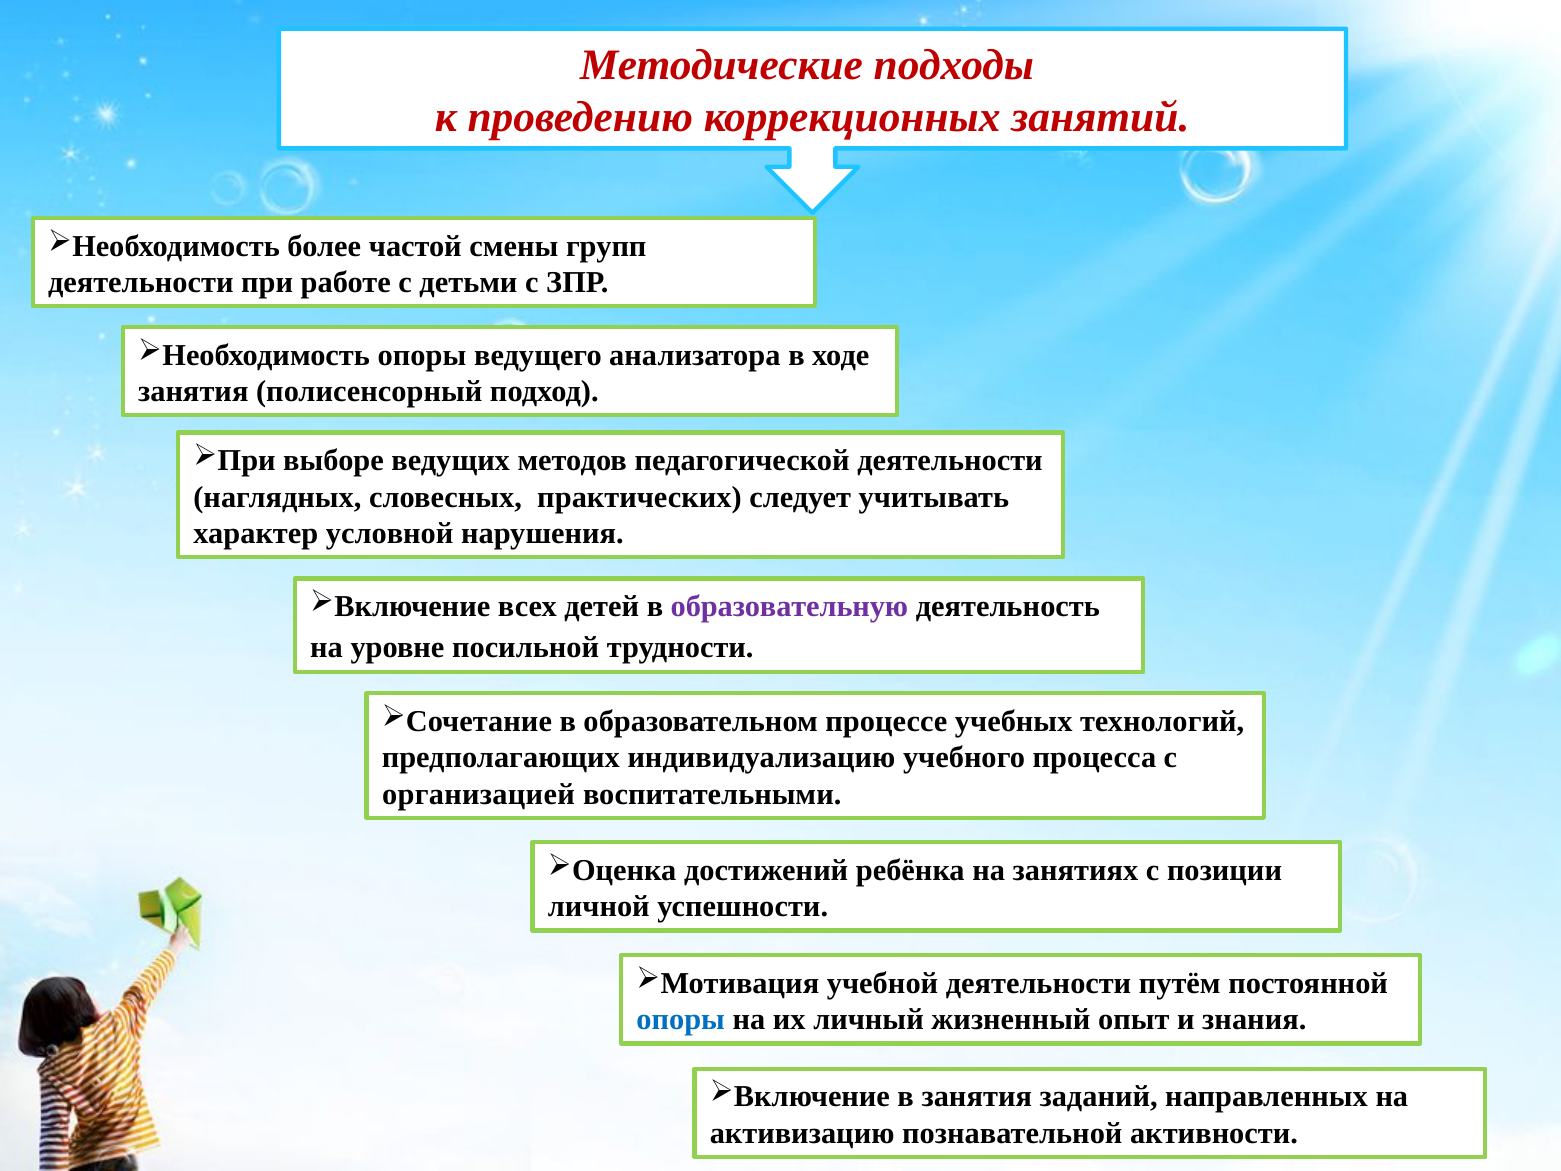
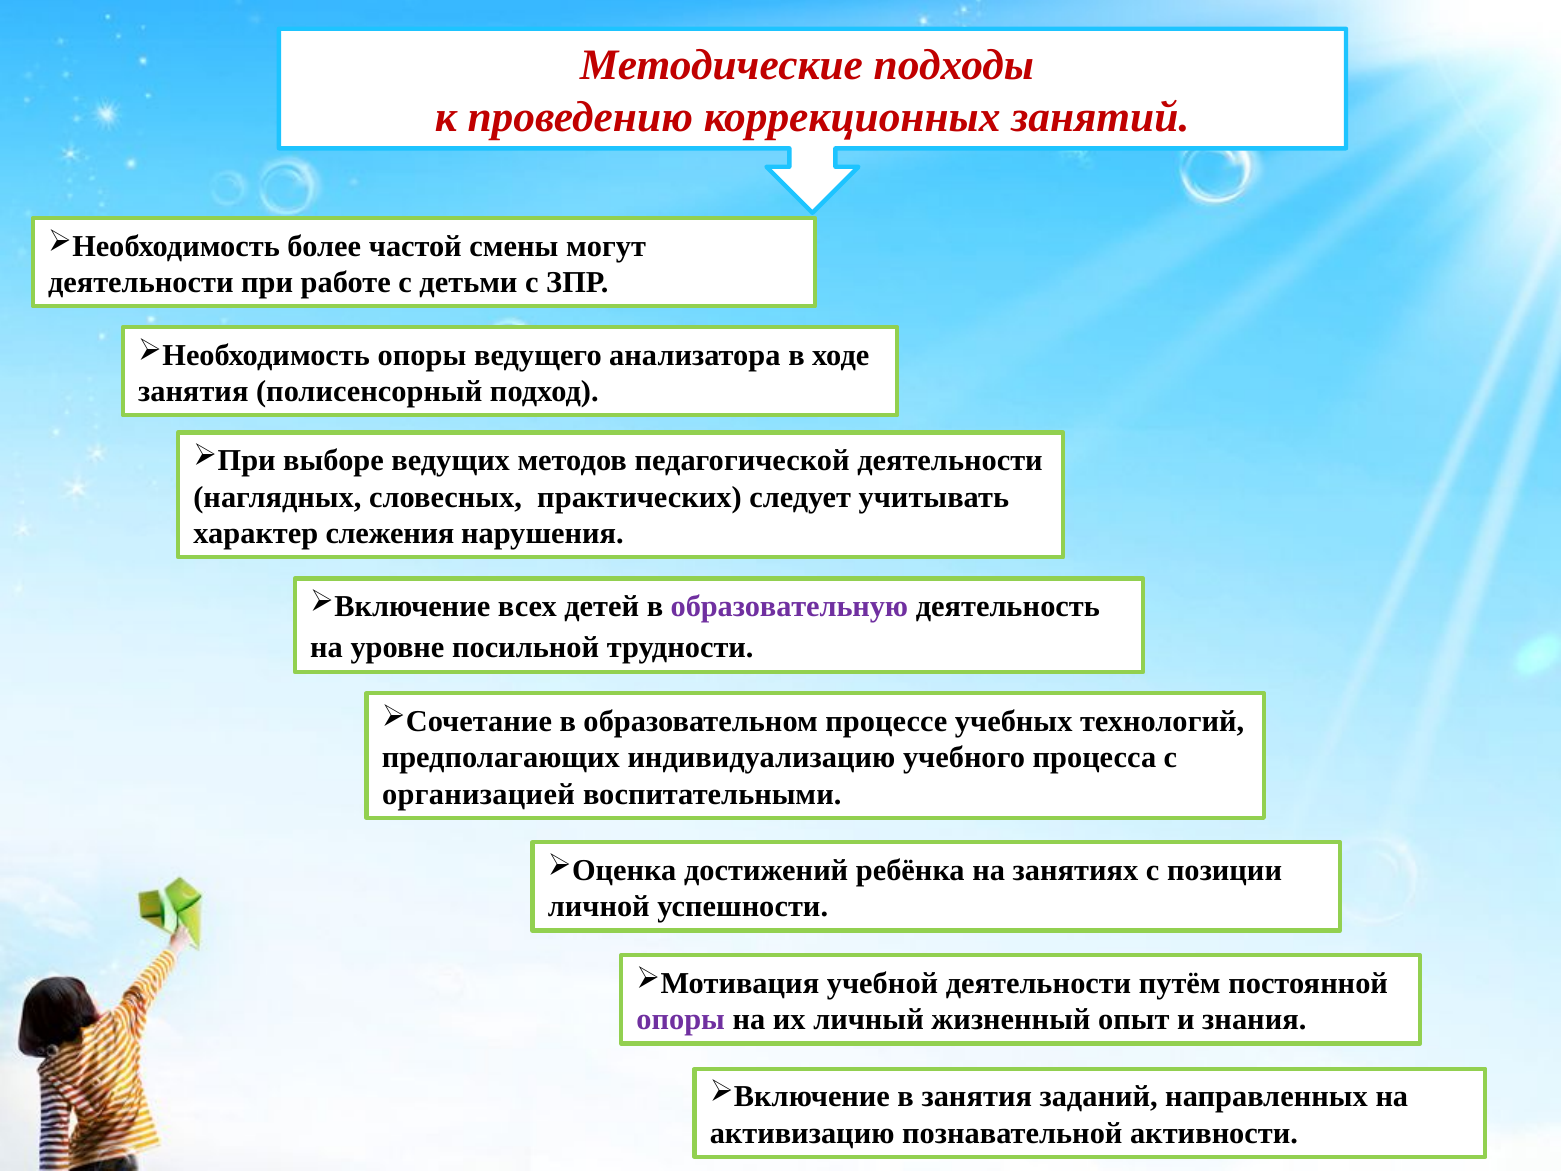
групп: групп -> могут
условной: условной -> слежения
опоры at (681, 1020) colour: blue -> purple
